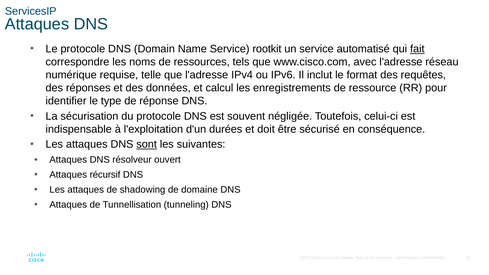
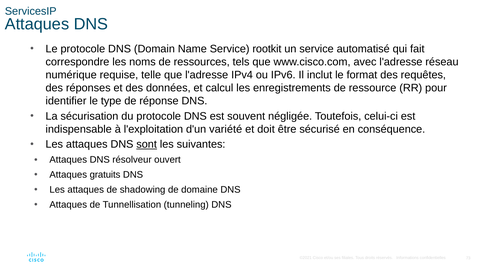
fait underline: present -> none
durées: durées -> variété
récursif: récursif -> gratuits
